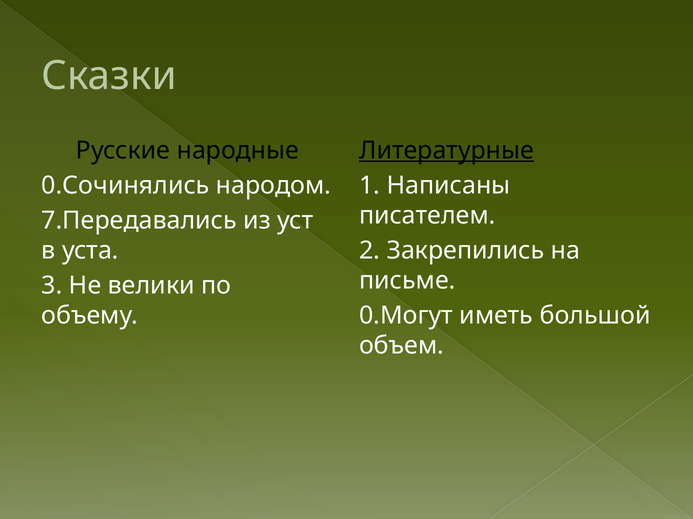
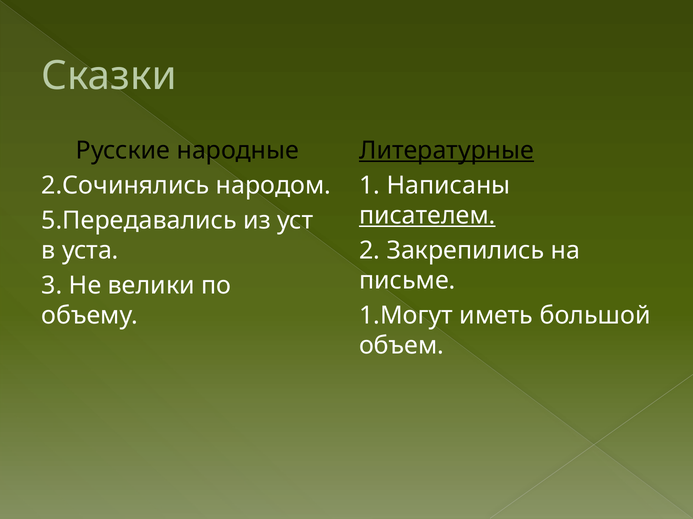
0.Сочинялись: 0.Сочинялись -> 2.Сочинялись
писателем underline: none -> present
7.Передавались: 7.Передавались -> 5.Передавались
0.Могут: 0.Могут -> 1.Могут
